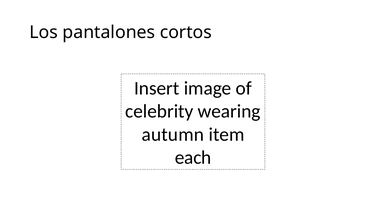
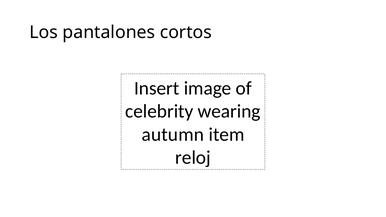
each: each -> reloj
